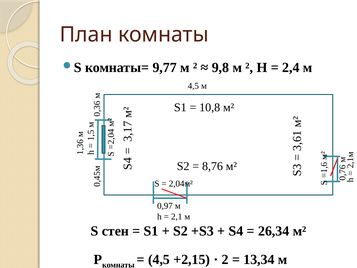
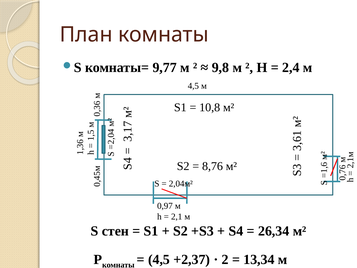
+2,15: +2,15 -> +2,37
